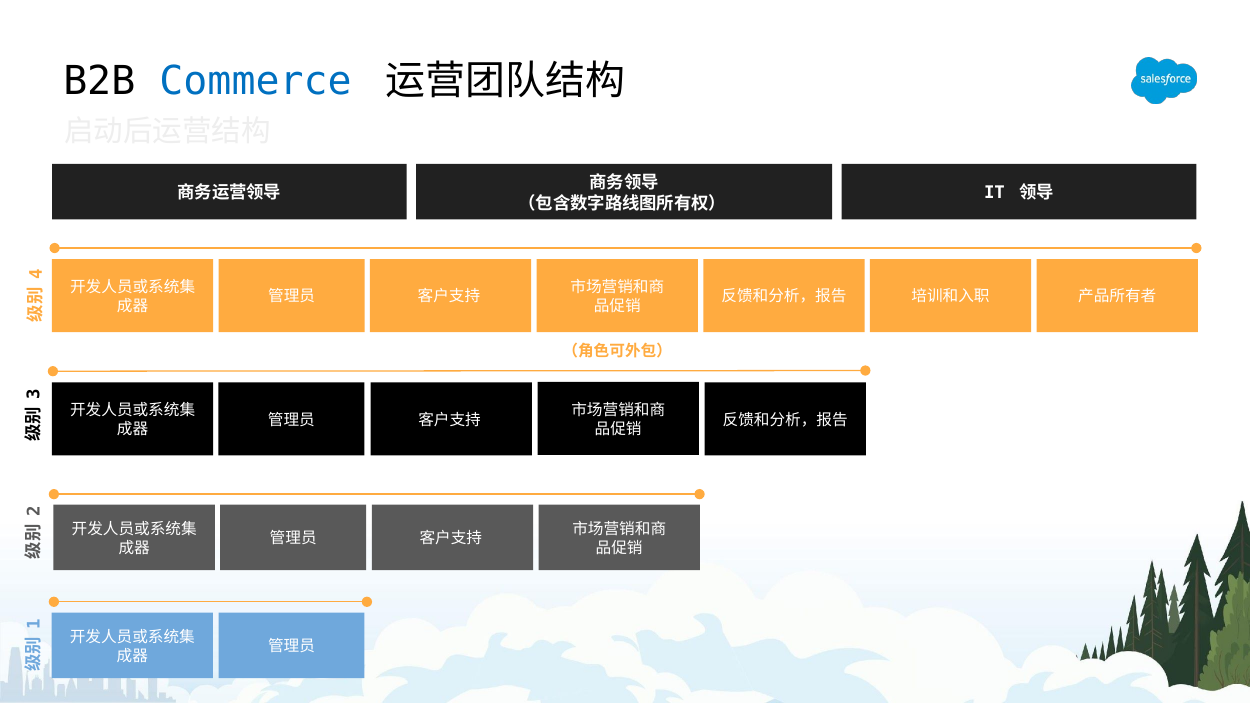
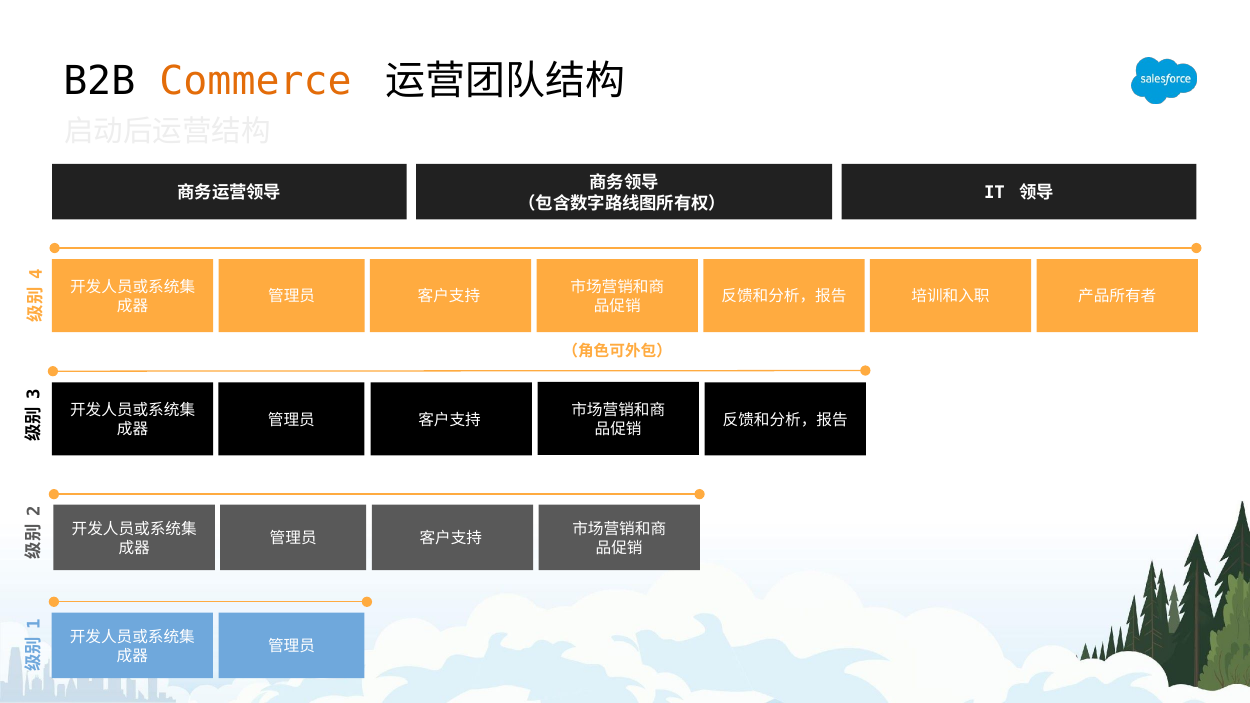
Commerce colour: blue -> orange
